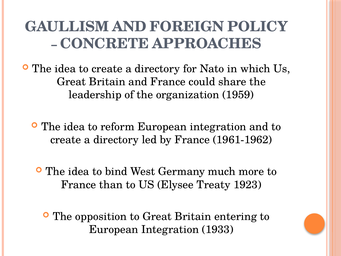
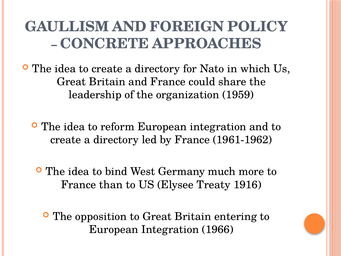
1923: 1923 -> 1916
1933: 1933 -> 1966
